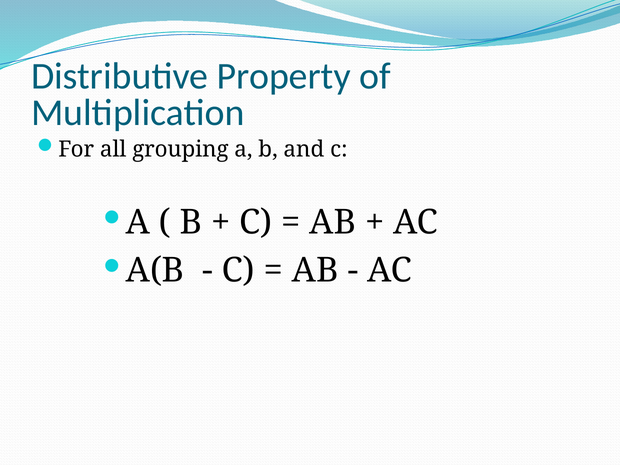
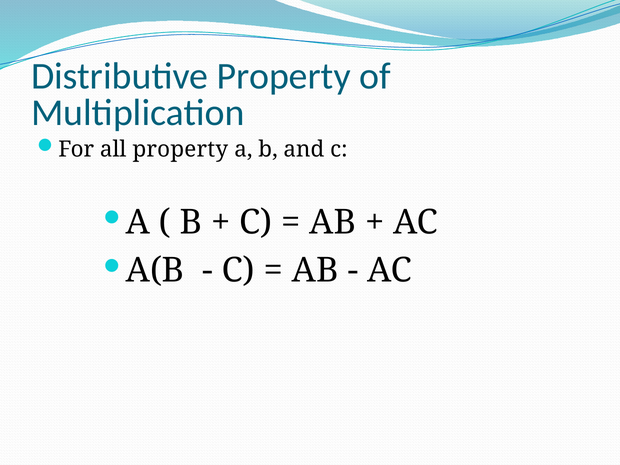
all grouping: grouping -> property
